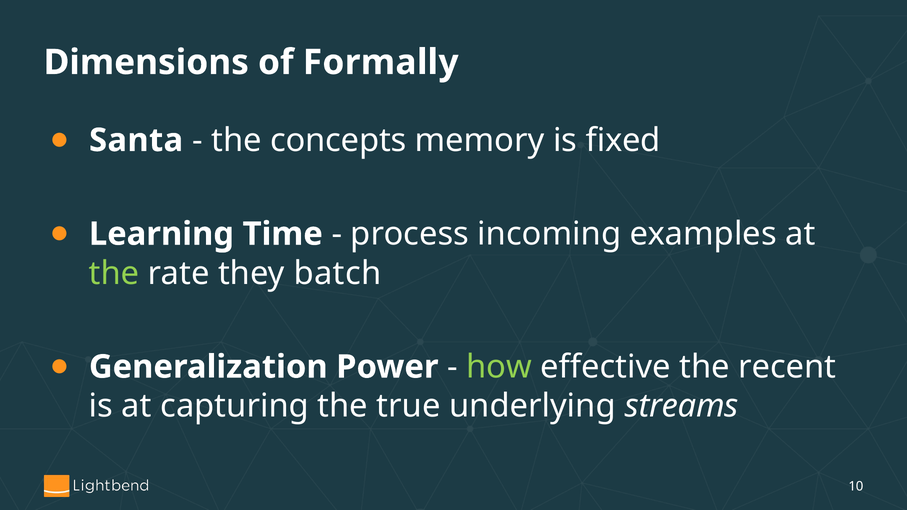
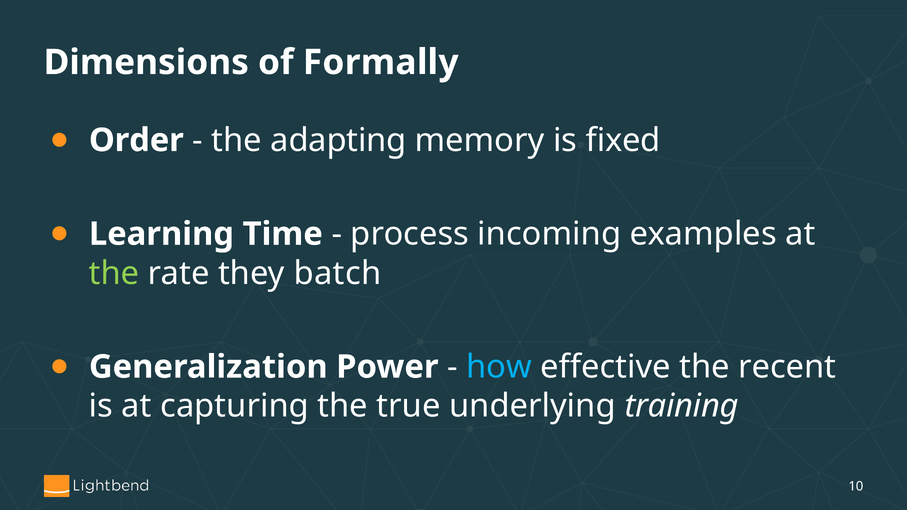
Santa: Santa -> Order
concepts: concepts -> adapting
how colour: light green -> light blue
streams: streams -> training
